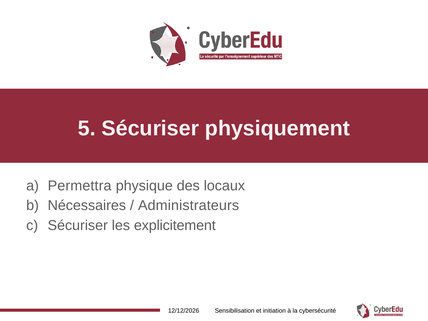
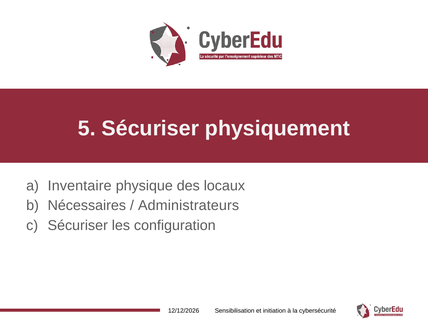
Permettra: Permettra -> Inventaire
explicitement: explicitement -> configuration
